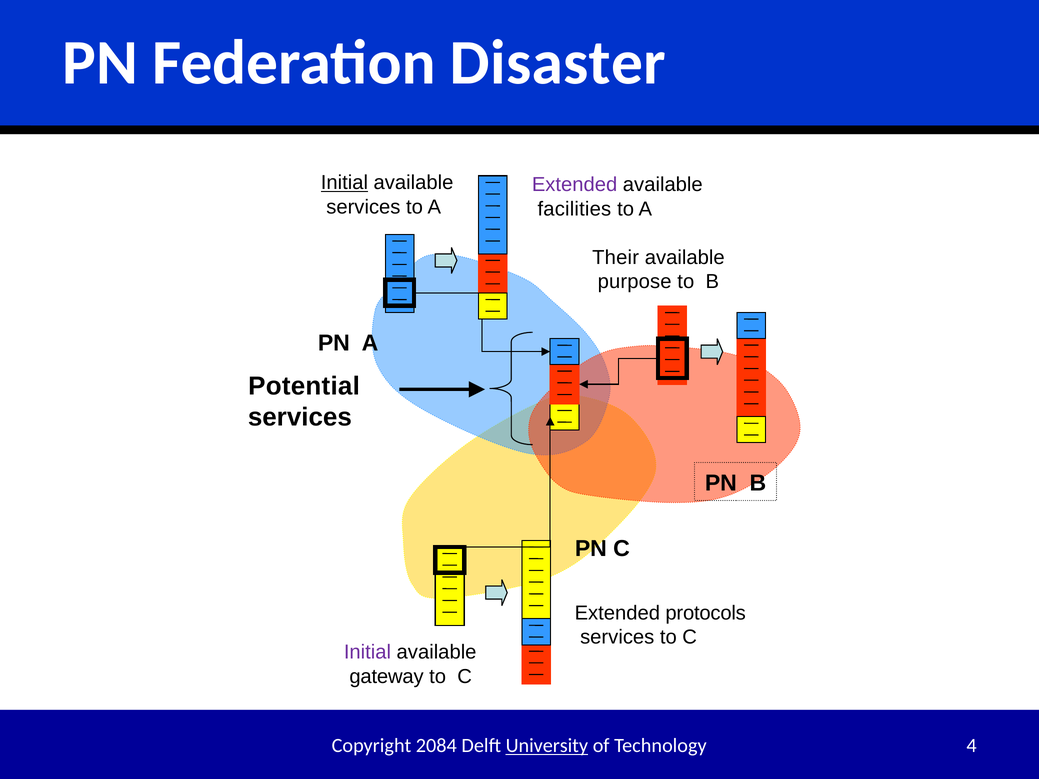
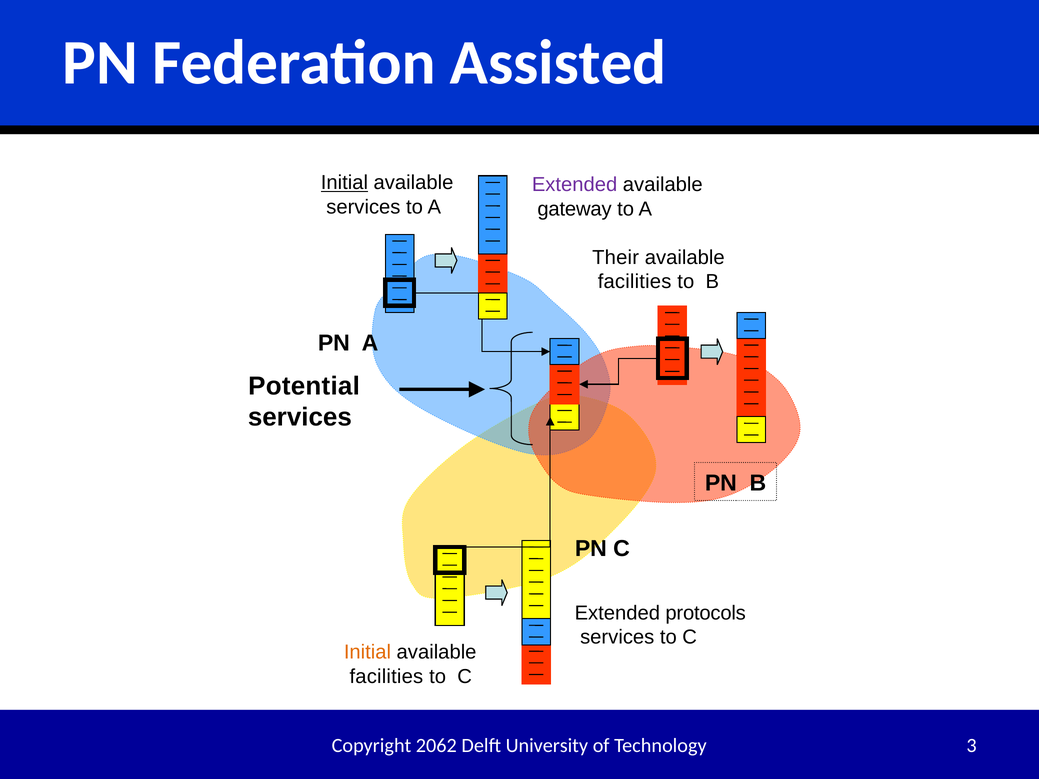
Disaster: Disaster -> Assisted
facilities: facilities -> gateway
purpose at (635, 282): purpose -> facilities
Initial at (367, 652) colour: purple -> orange
gateway at (387, 677): gateway -> facilities
2084: 2084 -> 2062
University underline: present -> none
4: 4 -> 3
